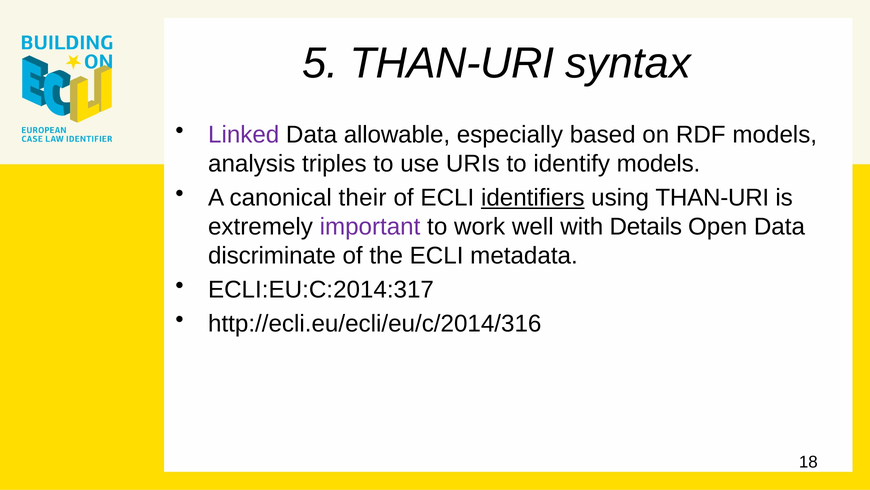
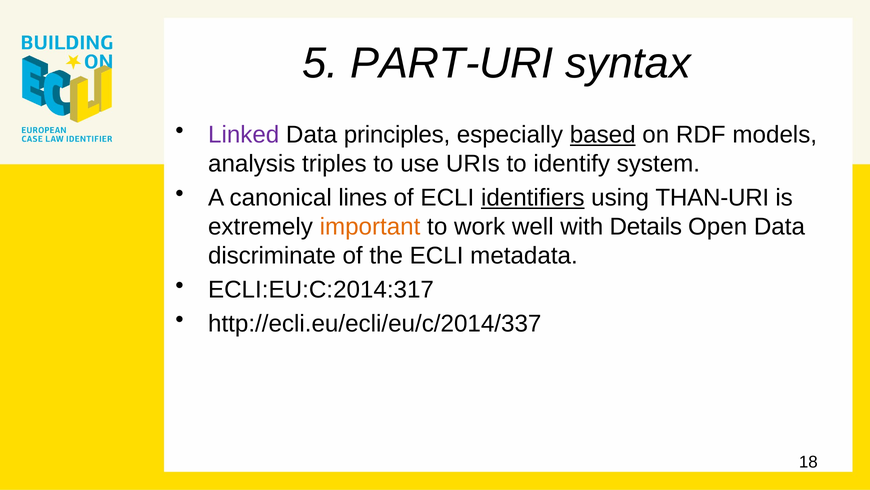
5 THAN-URI: THAN-URI -> PART-URI
allowable: allowable -> principles
based underline: none -> present
identify models: models -> system
their: their -> lines
important colour: purple -> orange
http://ecli.eu/ecli/eu/c/2014/316: http://ecli.eu/ecli/eu/c/2014/316 -> http://ecli.eu/ecli/eu/c/2014/337
